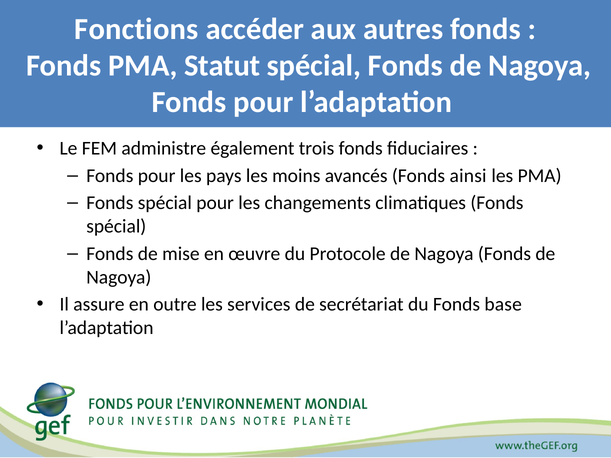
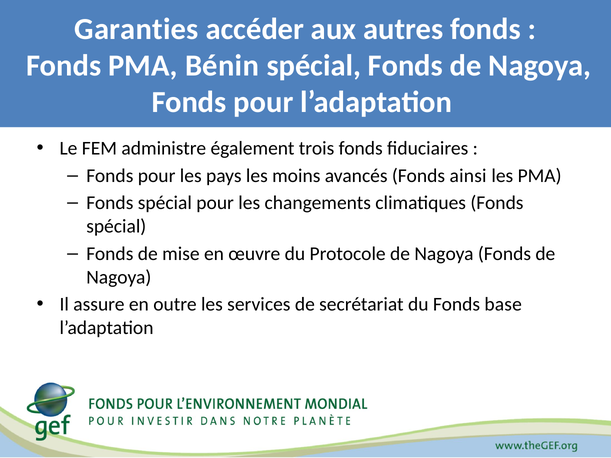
Fonctions: Fonctions -> Garanties
Statut: Statut -> Bénin
